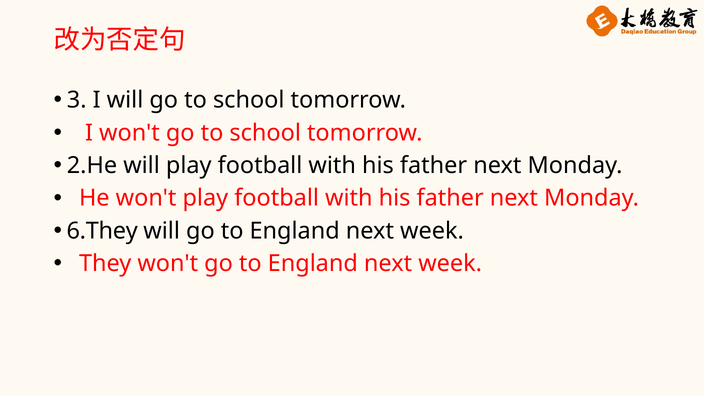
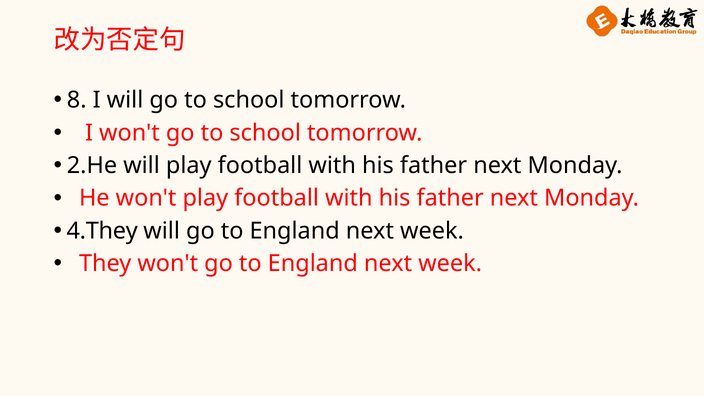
3: 3 -> 8
6.They: 6.They -> 4.They
